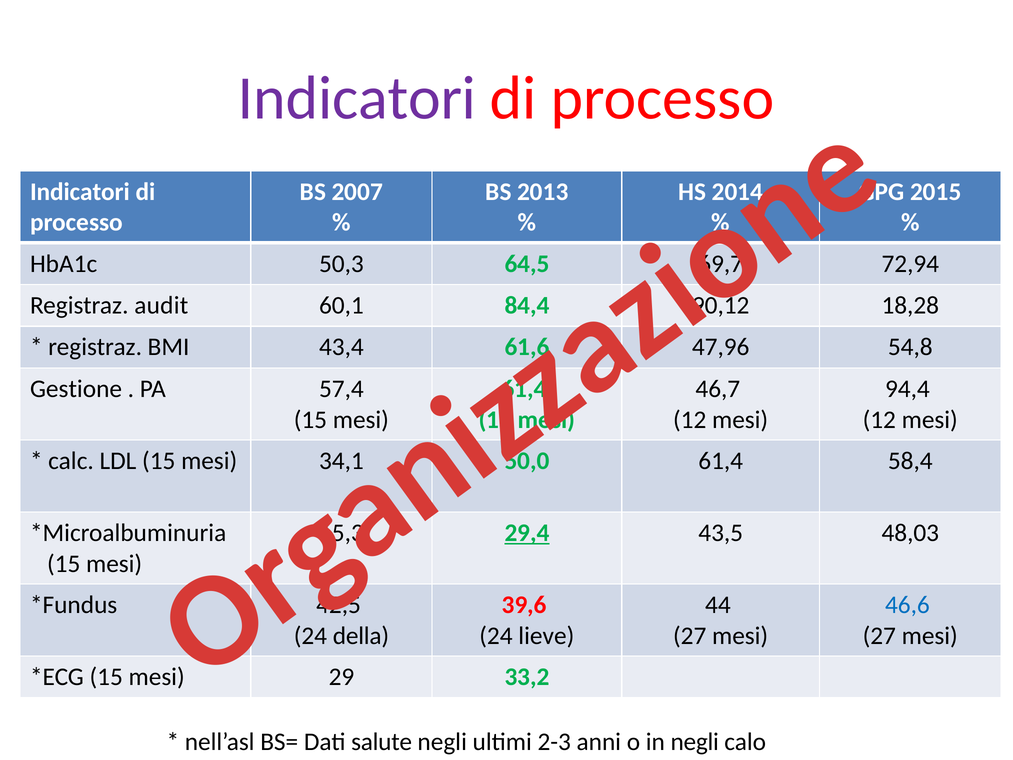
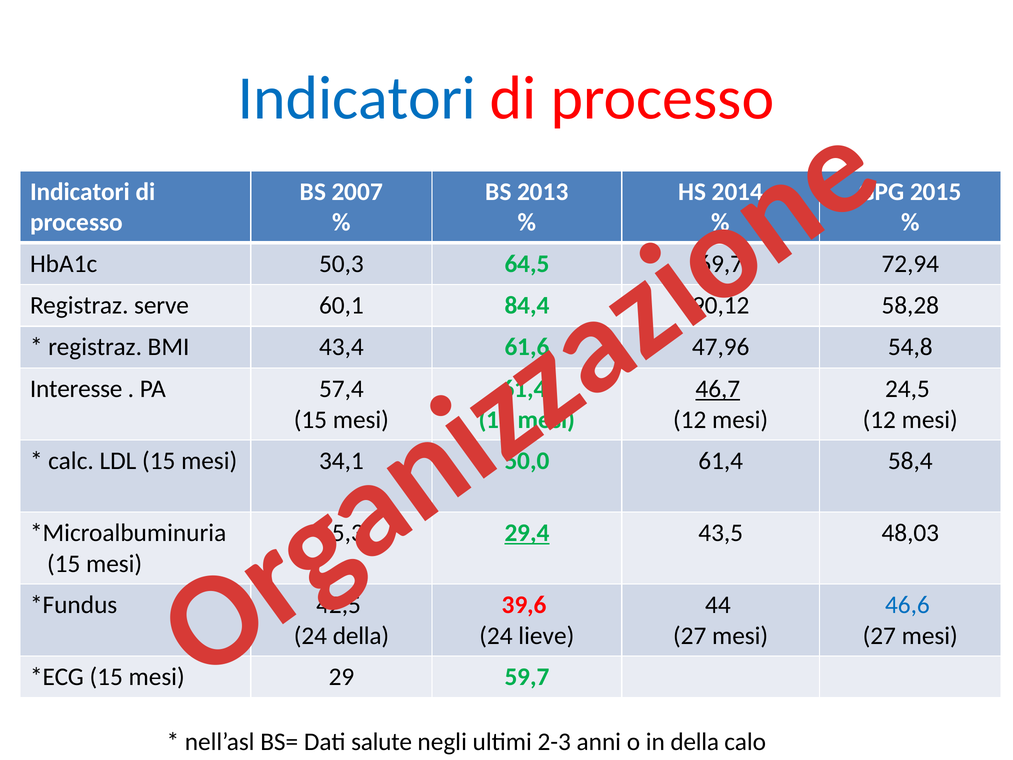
Indicatori at (357, 98) colour: purple -> blue
audit: audit -> serve
18,28: 18,28 -> 58,28
Gestione: Gestione -> Interesse
46,7 underline: none -> present
94,4: 94,4 -> 24,5
33,2: 33,2 -> 59,7
in negli: negli -> della
